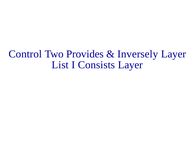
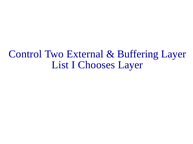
Provides: Provides -> External
Inversely: Inversely -> Buffering
Consists: Consists -> Chooses
